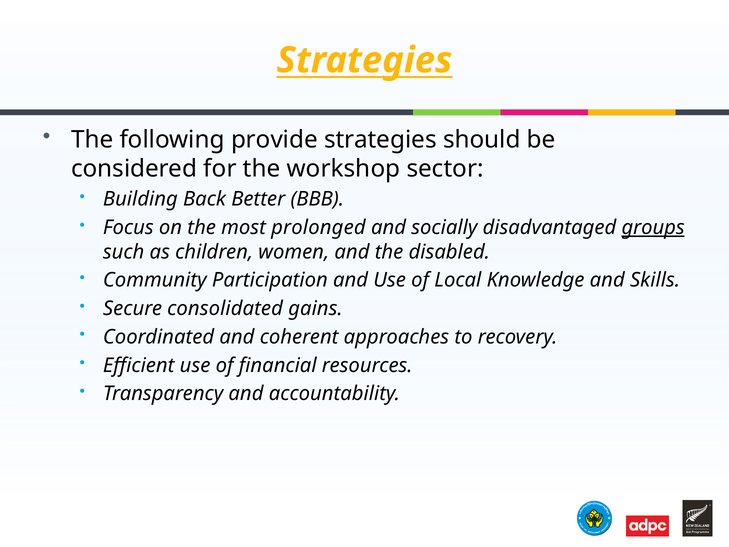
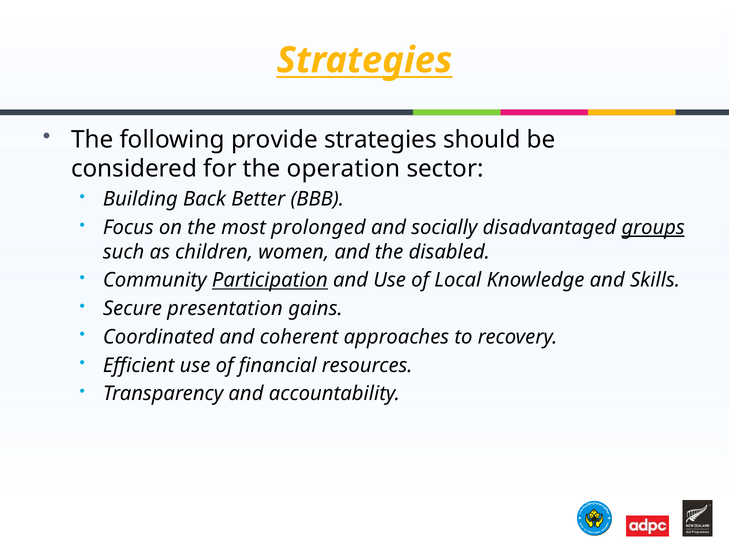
workshop: workshop -> operation
Participation underline: none -> present
consolidated: consolidated -> presentation
